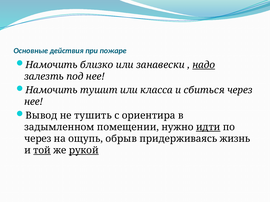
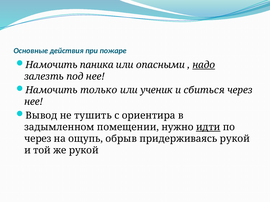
близко: близко -> паника
занавески: занавески -> опасными
тушит: тушит -> только
класса: класса -> ученик
придерживаясь жизнь: жизнь -> рукой
той underline: present -> none
рукой at (84, 151) underline: present -> none
